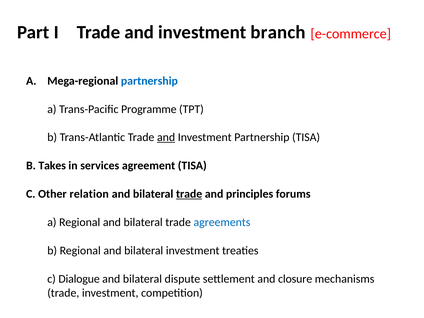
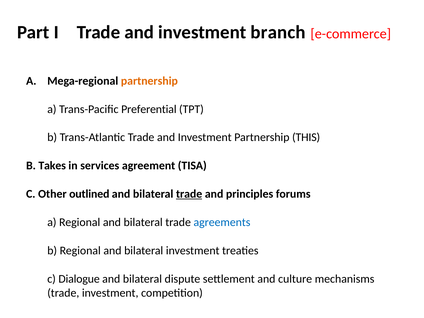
partnership at (149, 81) colour: blue -> orange
Programme: Programme -> Preferential
and at (166, 137) underline: present -> none
Partnership TISA: TISA -> THIS
relation: relation -> outlined
closure: closure -> culture
